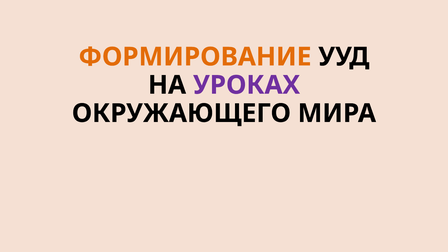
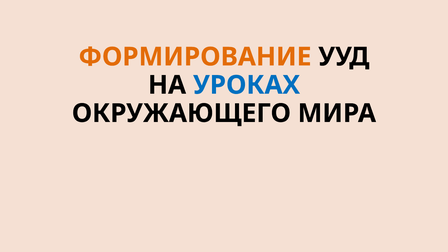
УРОКАХ colour: purple -> blue
